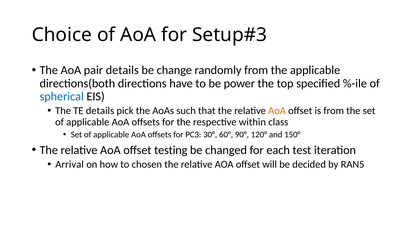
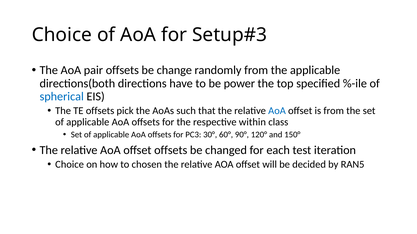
pair details: details -> offsets
TE details: details -> offsets
AoA at (277, 111) colour: orange -> blue
offset testing: testing -> offsets
Arrival at (70, 165): Arrival -> Choice
